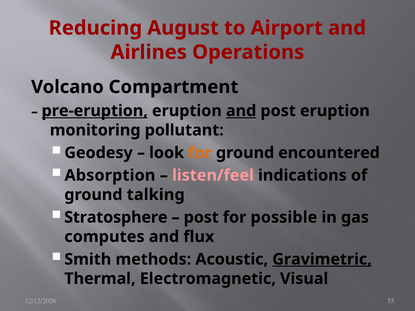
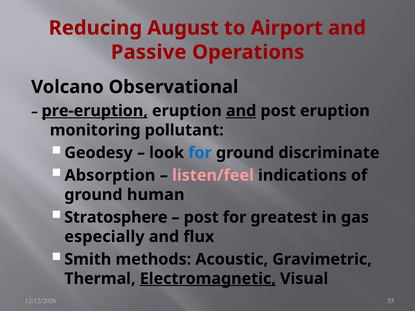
Airlines: Airlines -> Passive
Compartment: Compartment -> Observational
for at (200, 153) colour: orange -> blue
encountered: encountered -> discriminate
talking: talking -> human
possible: possible -> greatest
computes: computes -> especially
Gravimetric underline: present -> none
Electromagnetic underline: none -> present
